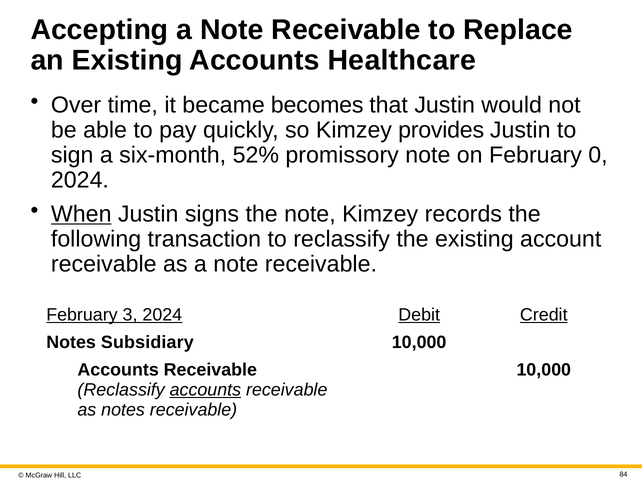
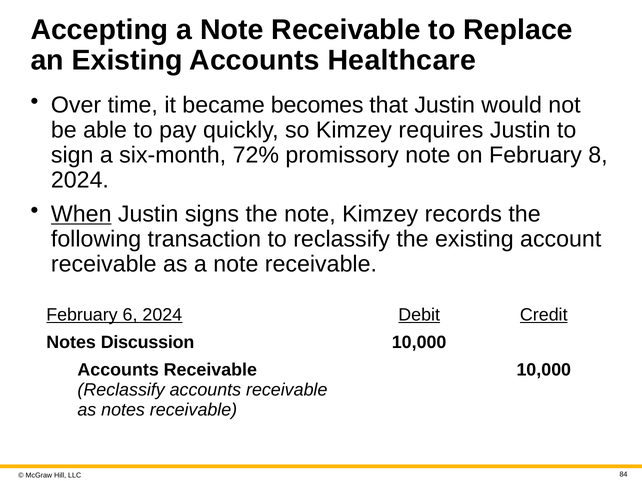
provides: provides -> requires
52%: 52% -> 72%
0: 0 -> 8
3: 3 -> 6
Subsidiary: Subsidiary -> Discussion
accounts at (205, 390) underline: present -> none
